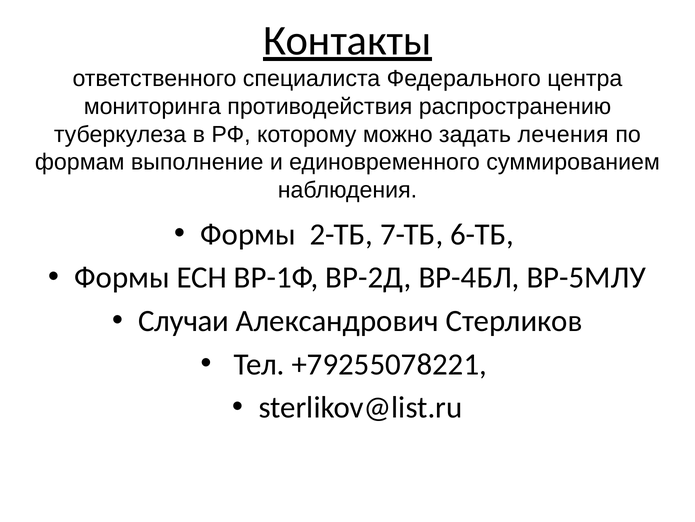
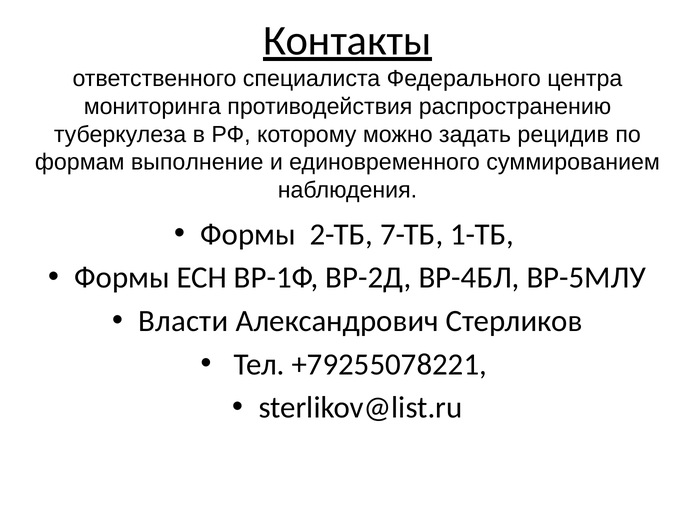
лечения: лечения -> рецидив
6-ТБ: 6-ТБ -> 1-ТБ
Случаи: Случаи -> Власти
